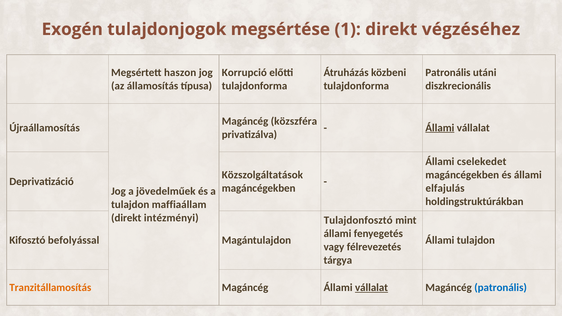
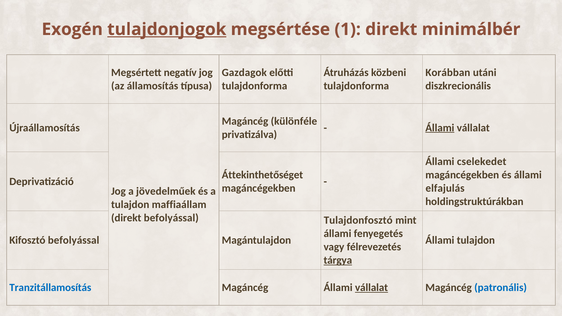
tulajdonjogok underline: none -> present
végzéséhez: végzéséhez -> minimálbér
haszon: haszon -> negatív
Korrupció: Korrupció -> Gazdagok
Patronális at (448, 73): Patronális -> Korábban
közszféra: közszféra -> különféle
Közszolgáltatások: Közszolgáltatások -> Áttekinthetőséget
direkt intézményi: intézményi -> befolyással
tárgya underline: none -> present
Tranzitállamosítás colour: orange -> blue
